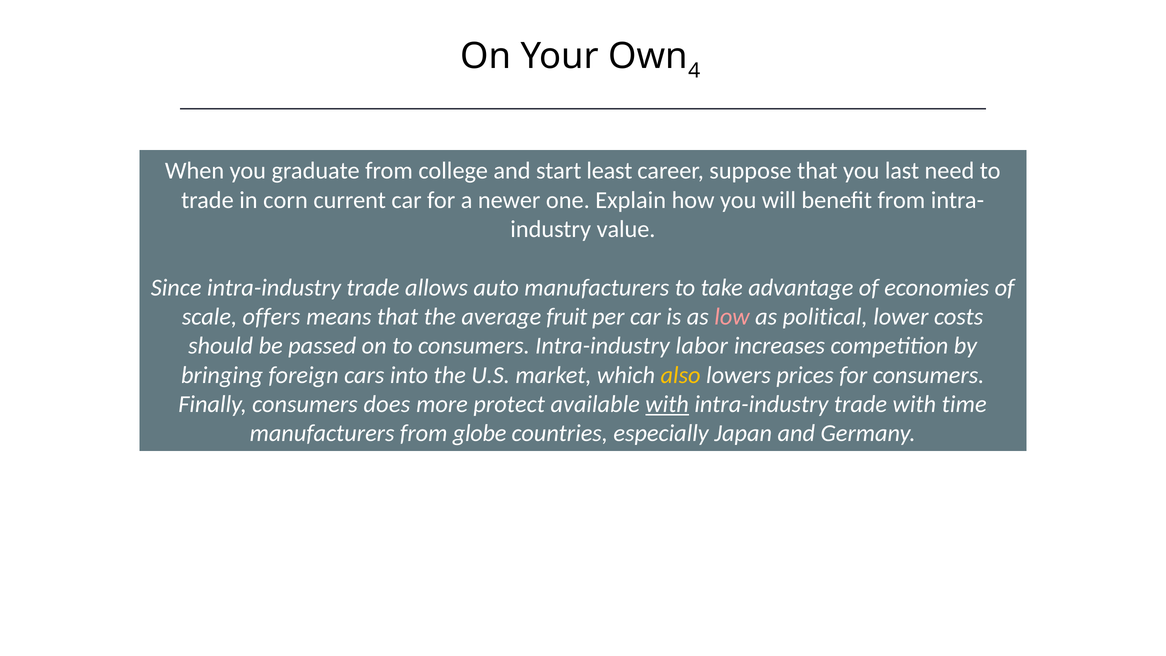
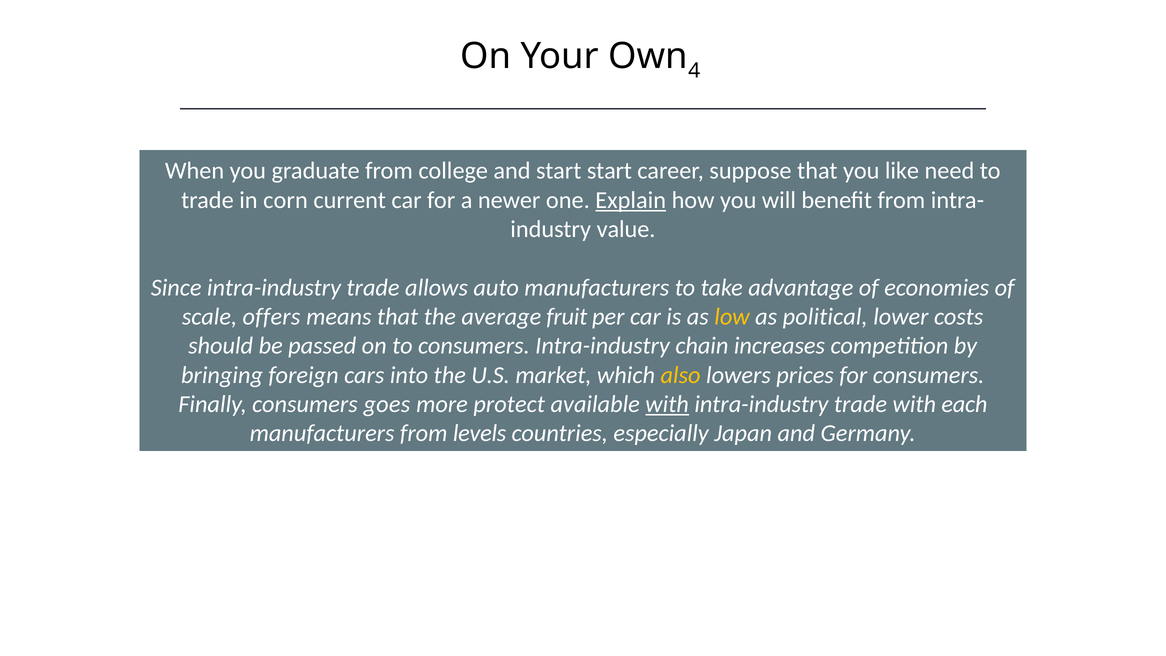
start least: least -> start
last: last -> like
Explain underline: none -> present
low colour: pink -> yellow
labor: labor -> chain
does: does -> goes
time: time -> each
globe: globe -> levels
